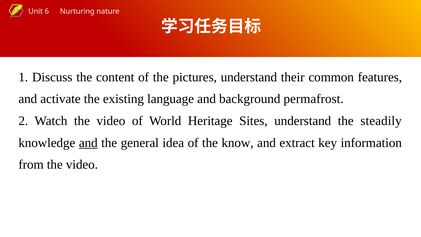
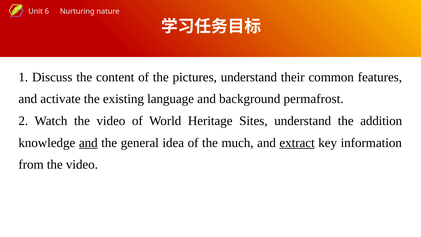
steadily: steadily -> addition
know: know -> much
extract underline: none -> present
